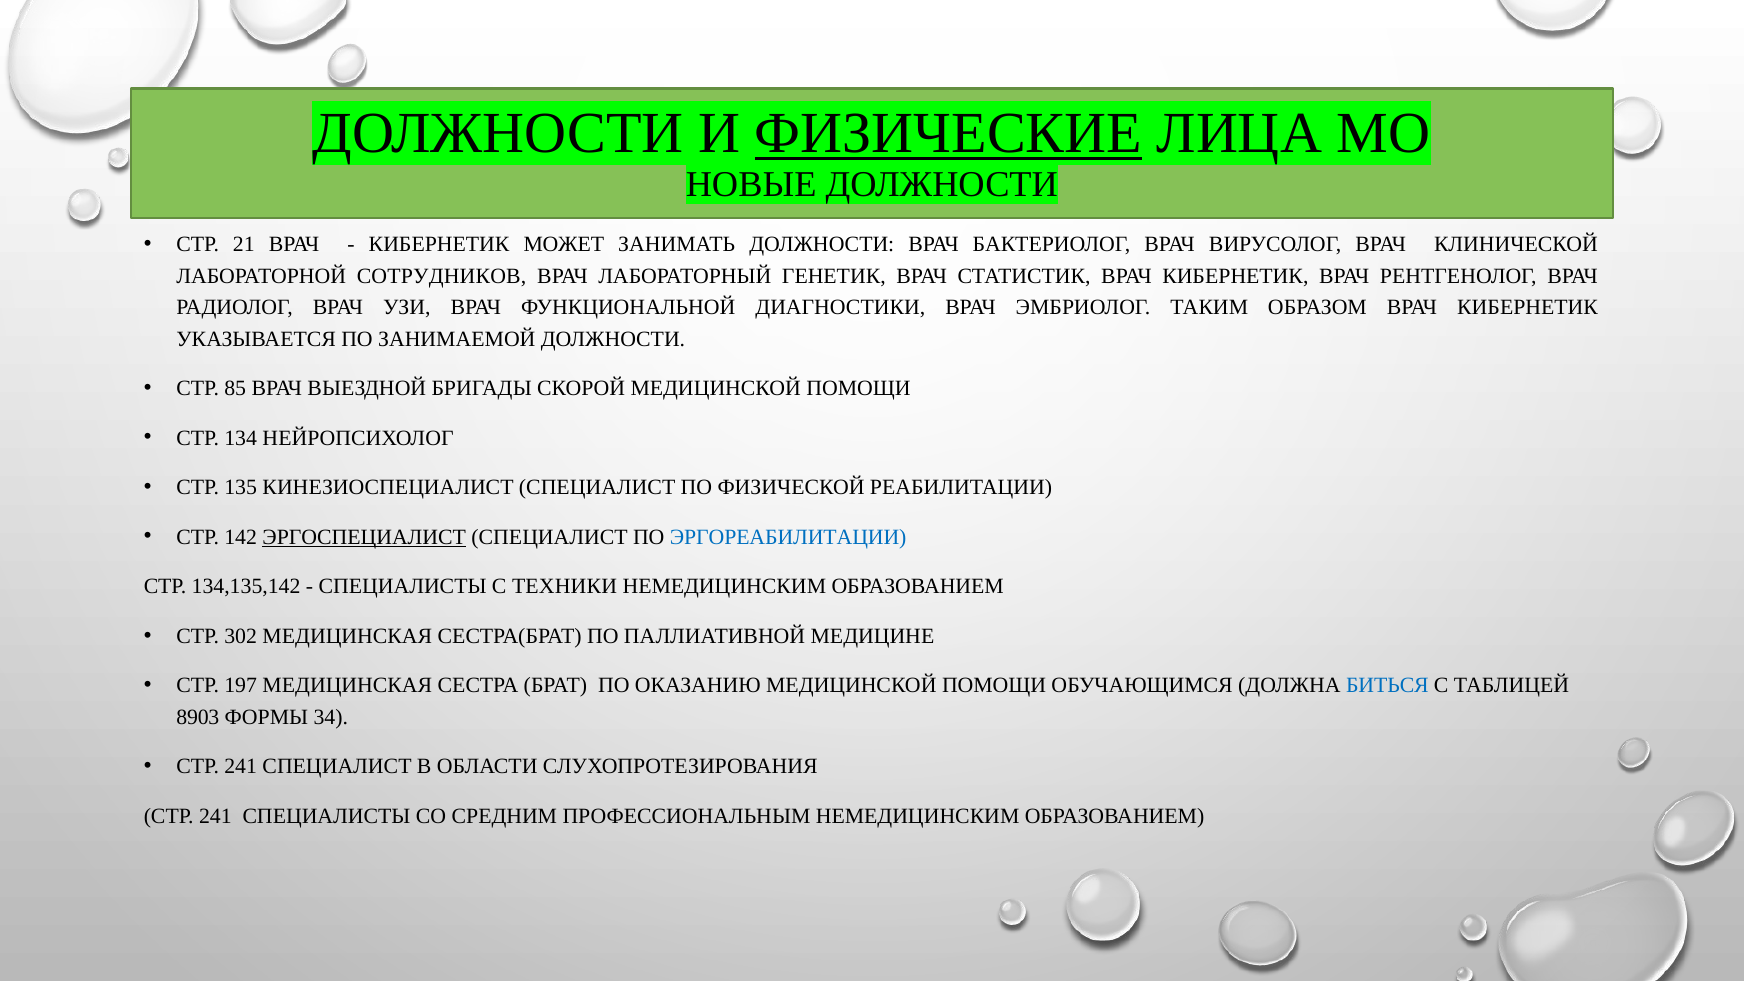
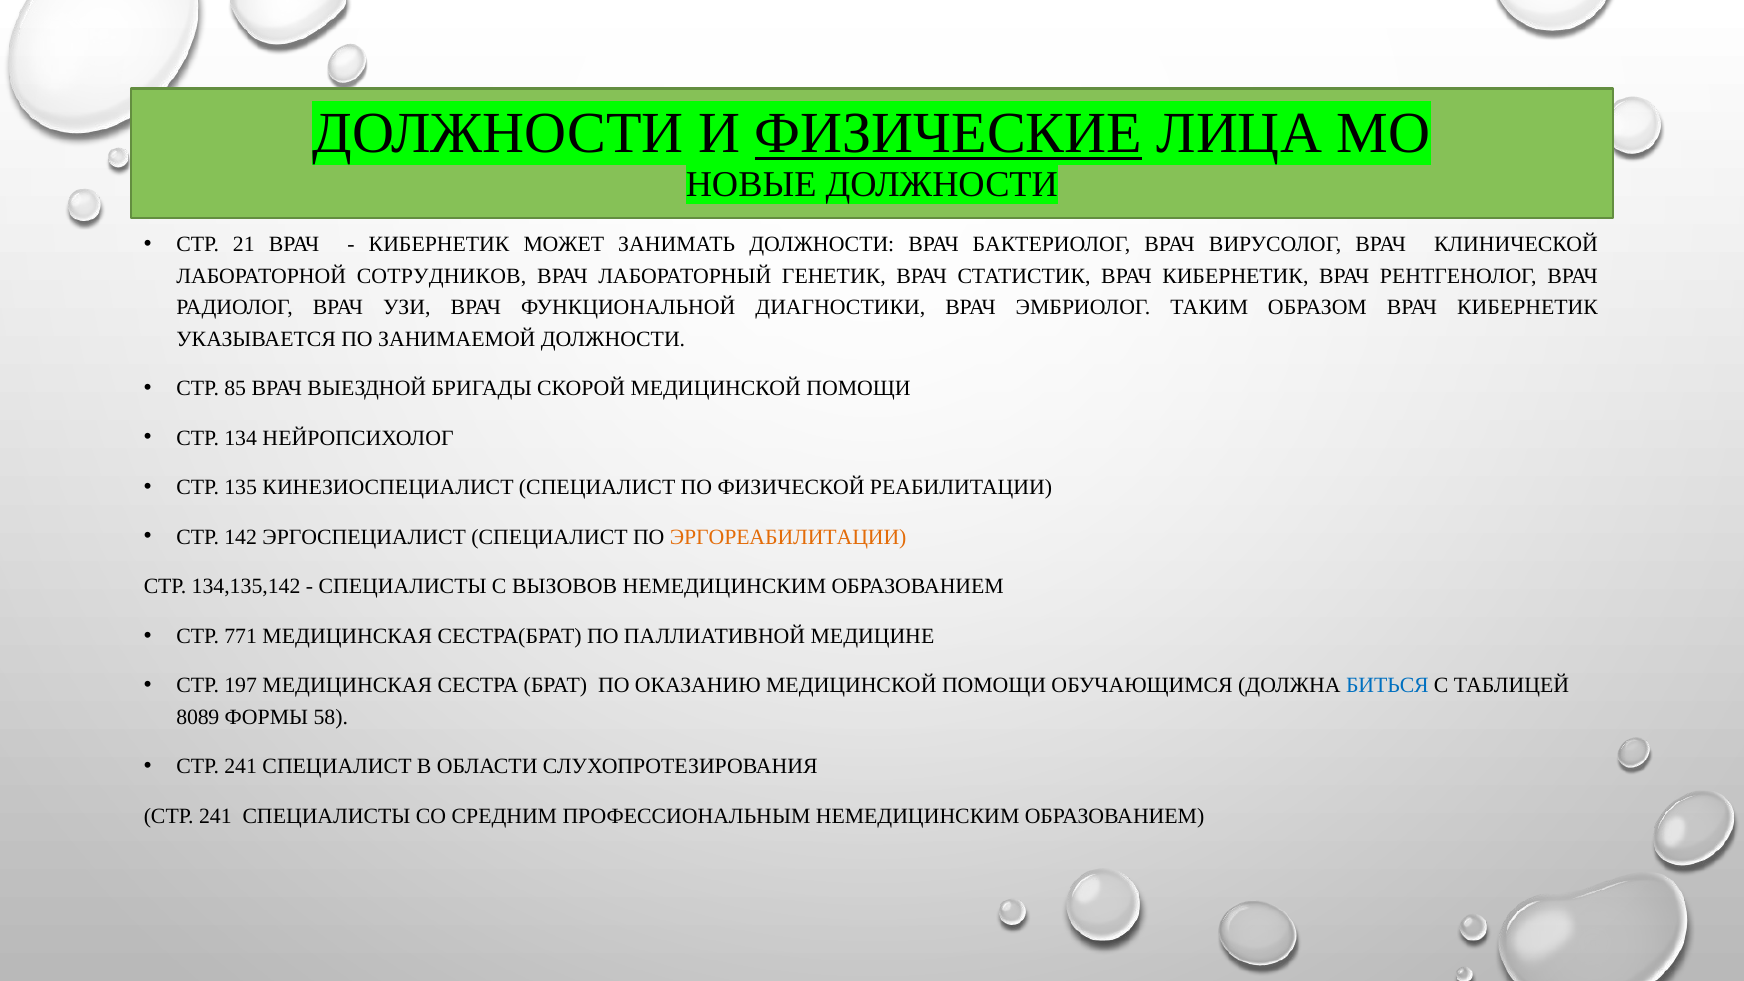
ЭРГОСПЕЦИАЛИСТ underline: present -> none
ЭРГОРЕАБИЛИТАЦИИ colour: blue -> orange
ТЕХНИКИ: ТЕХНИКИ -> ВЫЗОВОВ
302: 302 -> 771
8903: 8903 -> 8089
34: 34 -> 58
